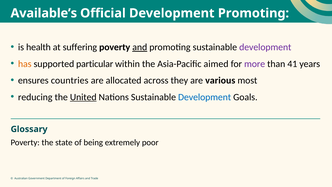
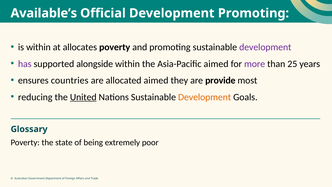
is health: health -> within
suffering: suffering -> allocates
and at (140, 47) underline: present -> none
has colour: orange -> purple
particular: particular -> alongside
41: 41 -> 25
allocated across: across -> aimed
various: various -> provide
Development at (205, 97) colour: blue -> orange
